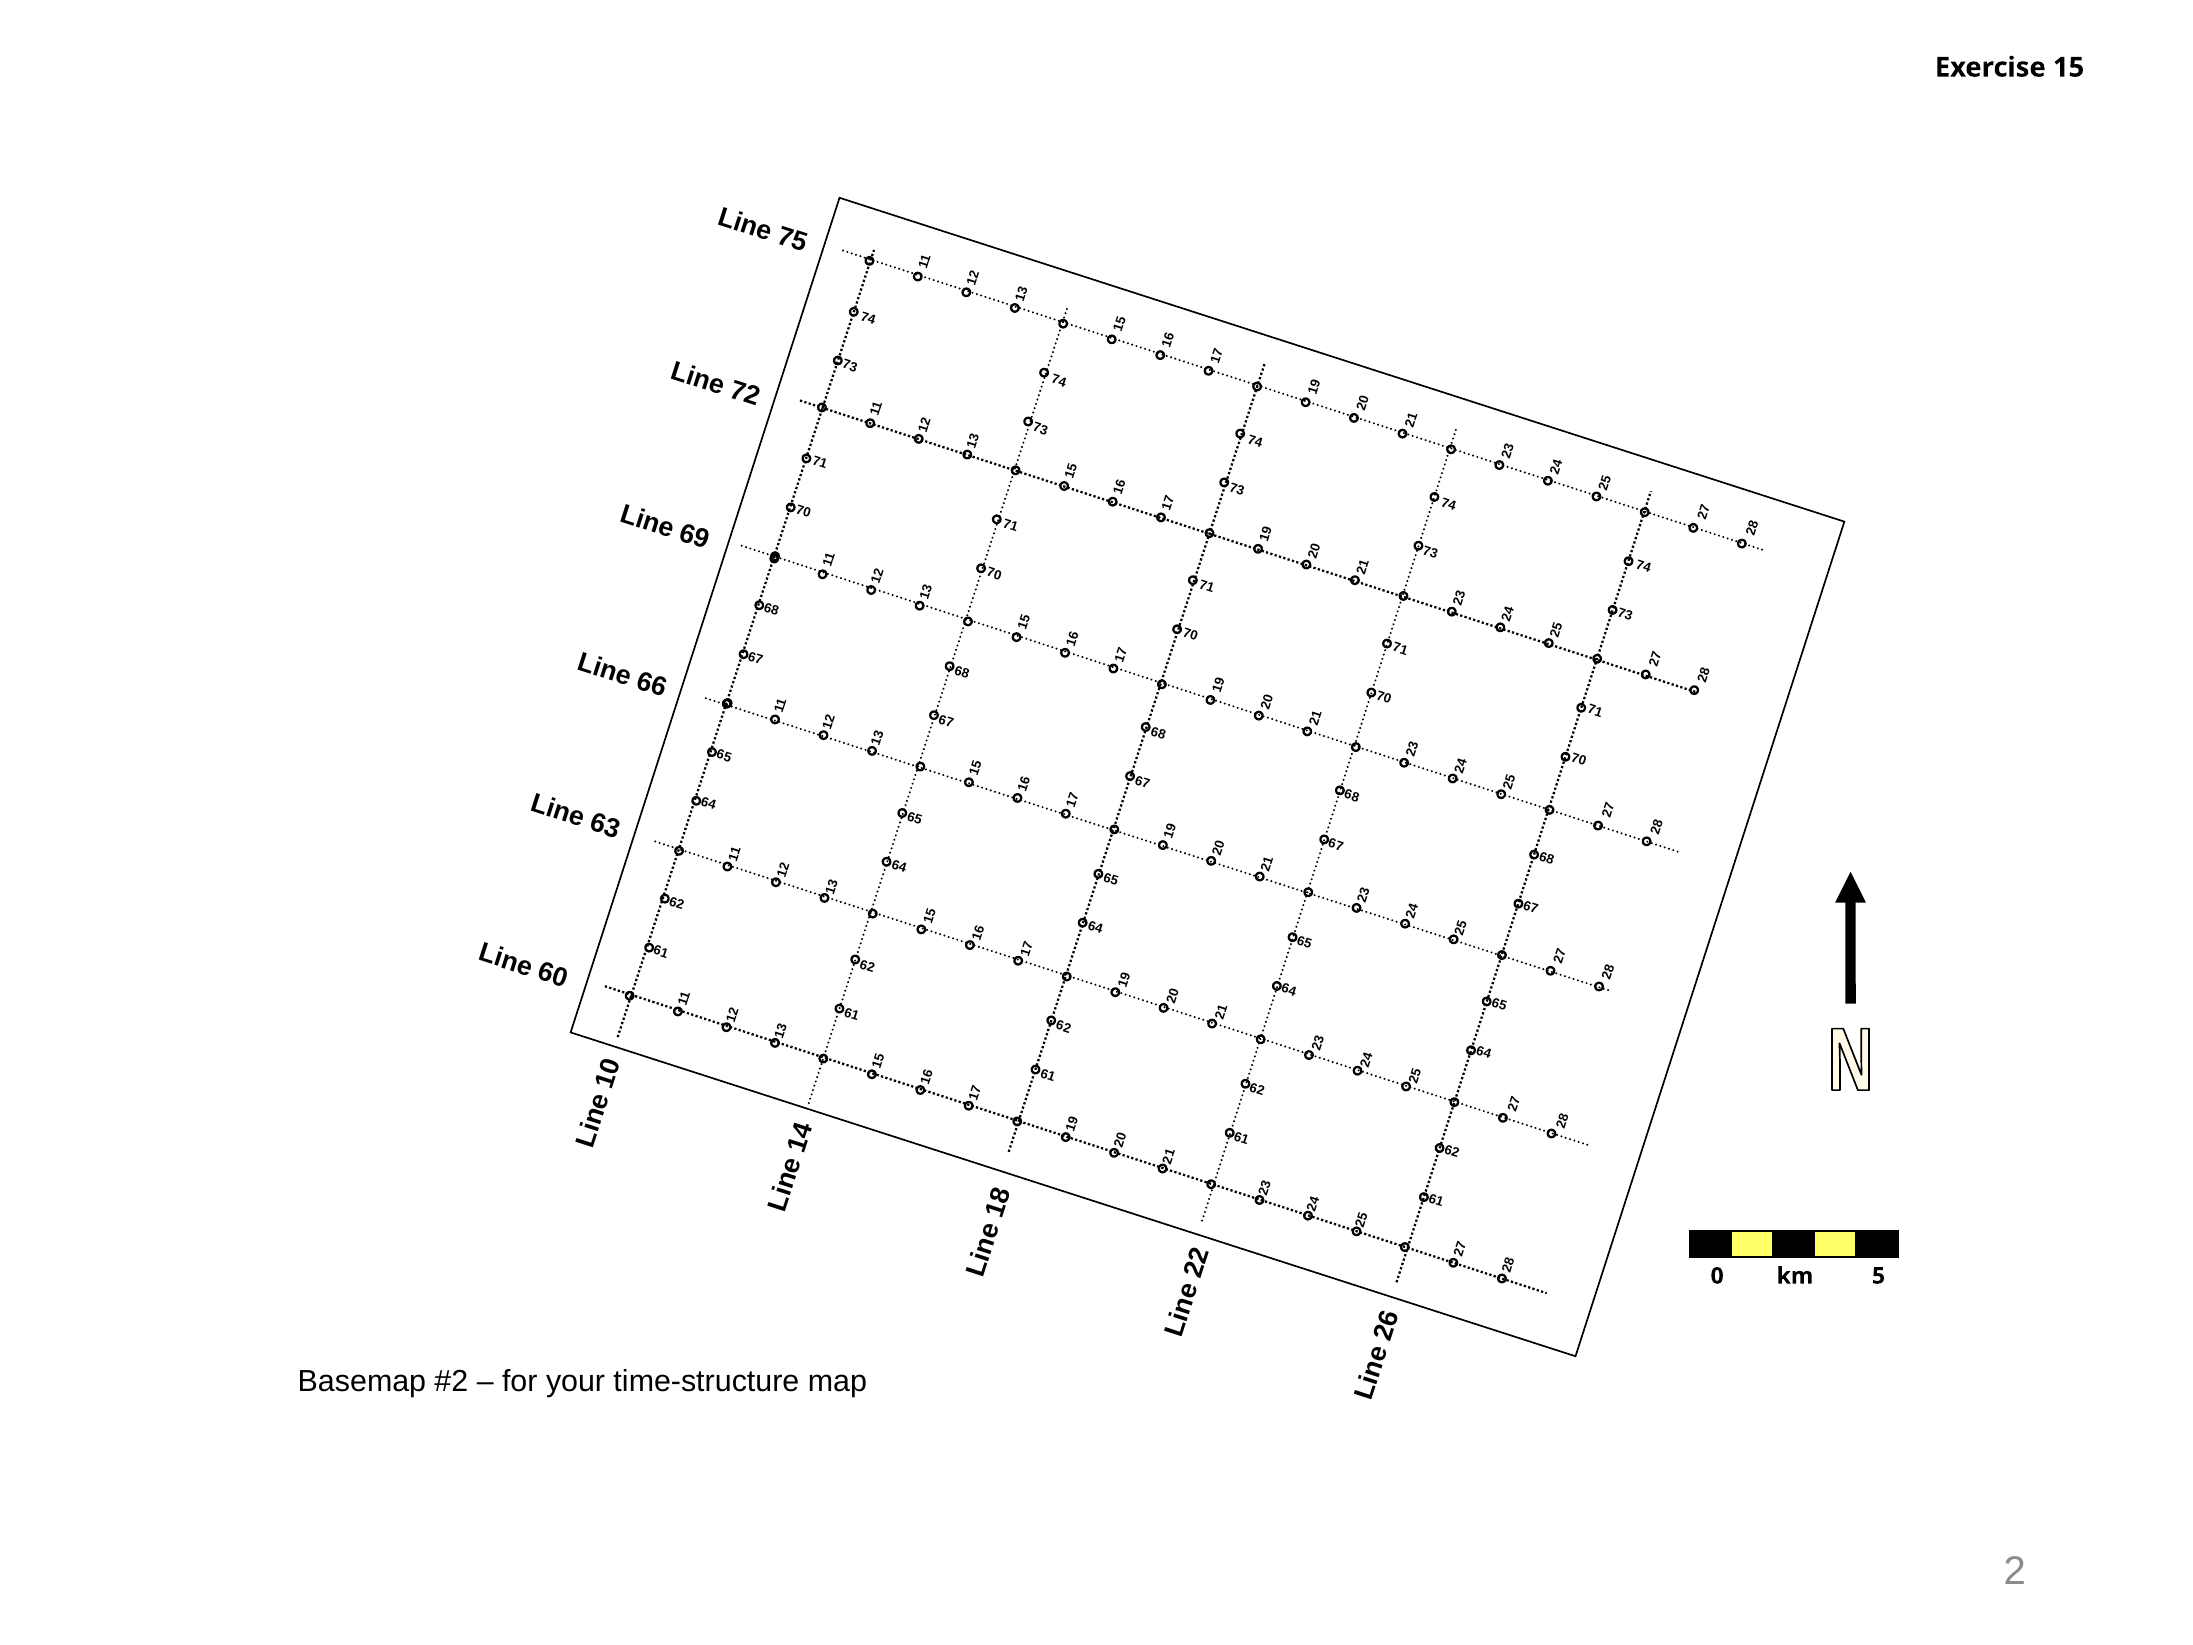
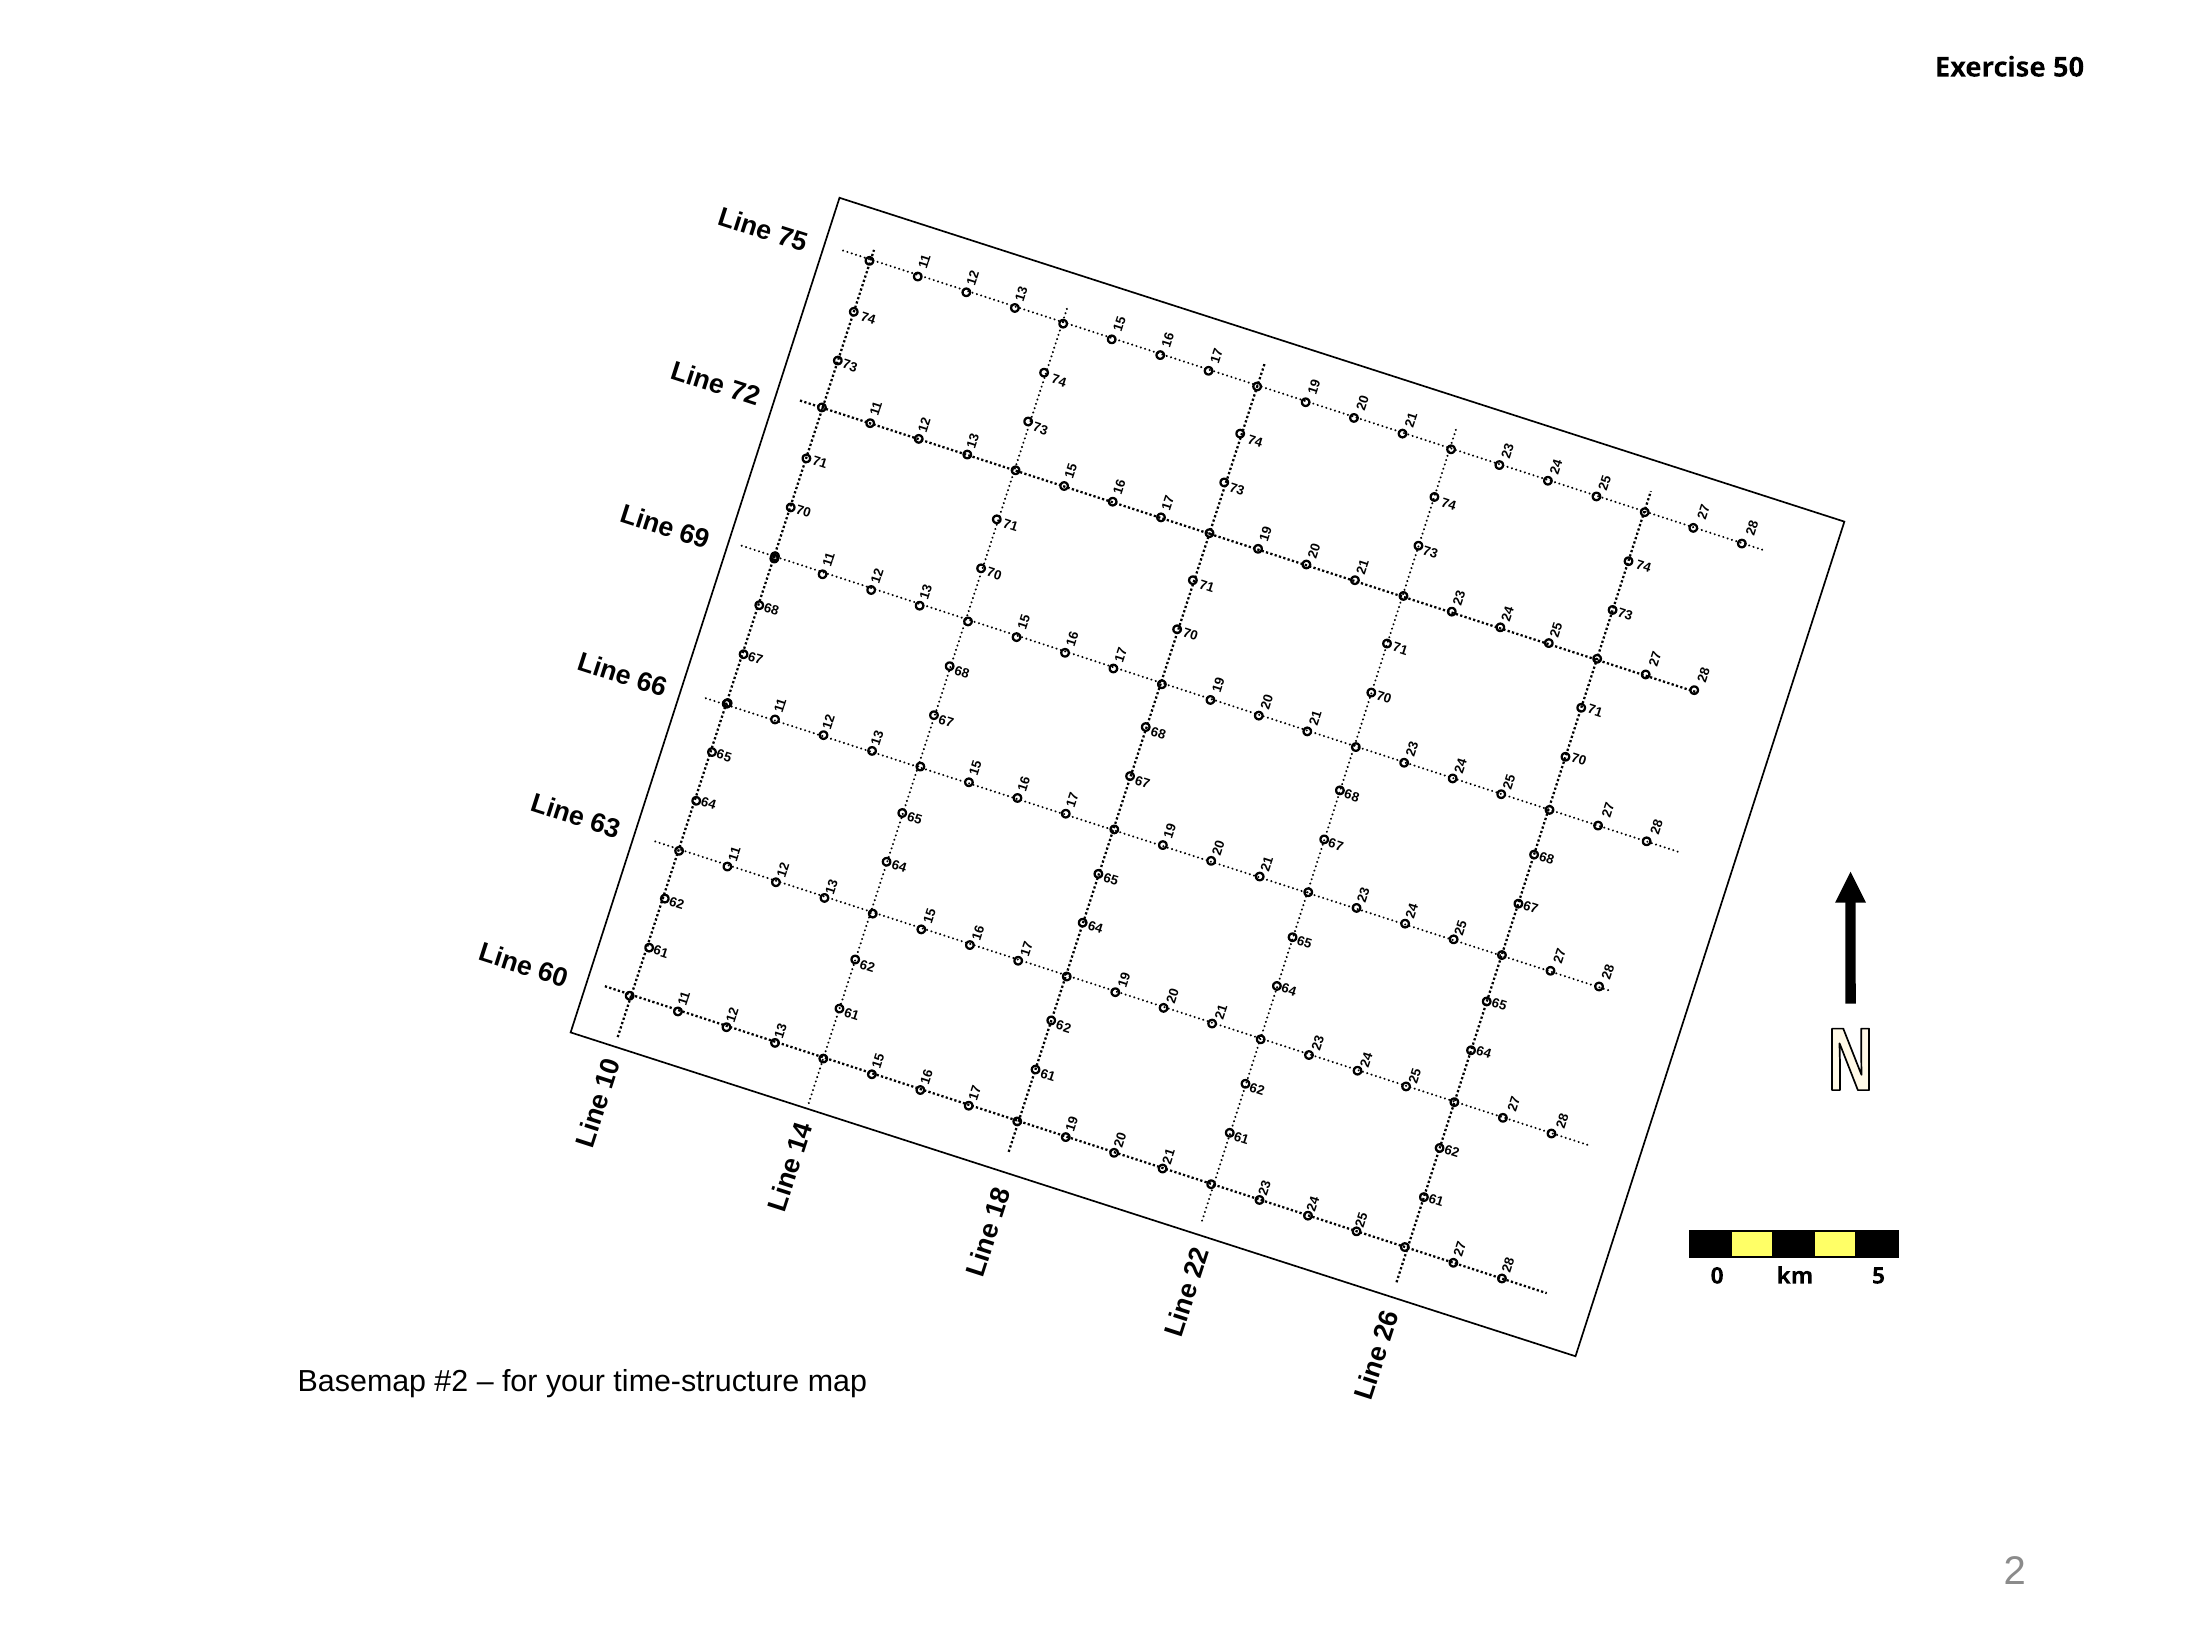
15: 15 -> 50
